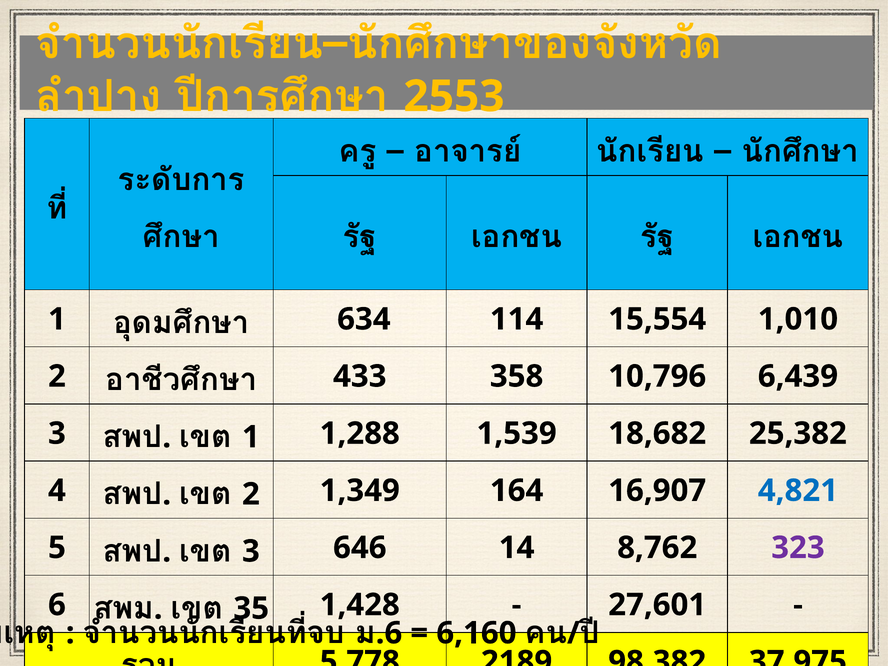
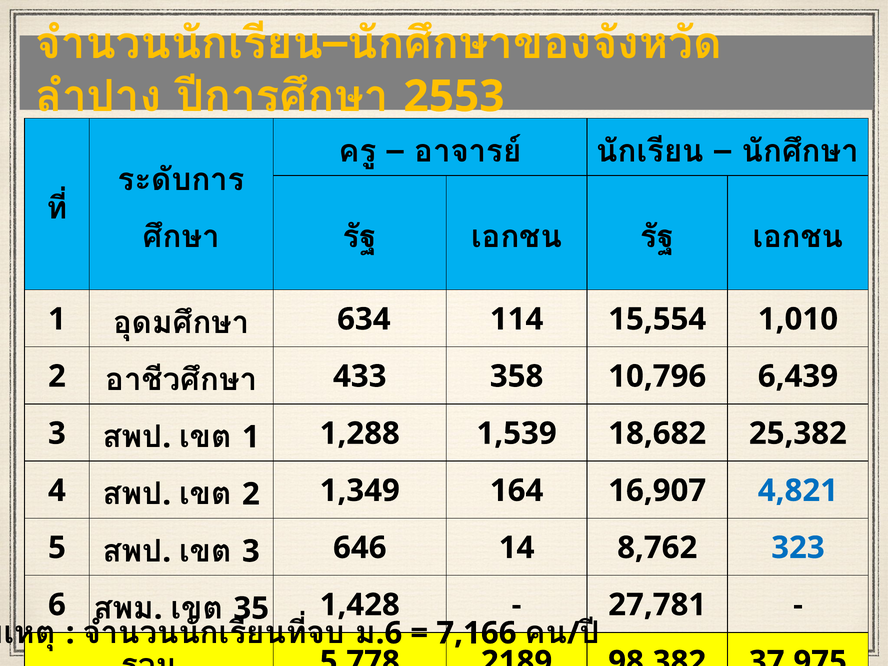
323 colour: purple -> blue
27,601: 27,601 -> 27,781
6,160: 6,160 -> 7,166
